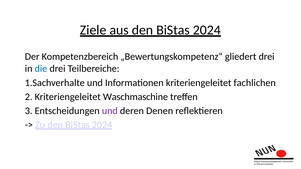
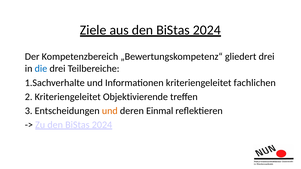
Waschmaschine: Waschmaschine -> Objektivierende
und at (110, 111) colour: purple -> orange
Denen: Denen -> Einmal
